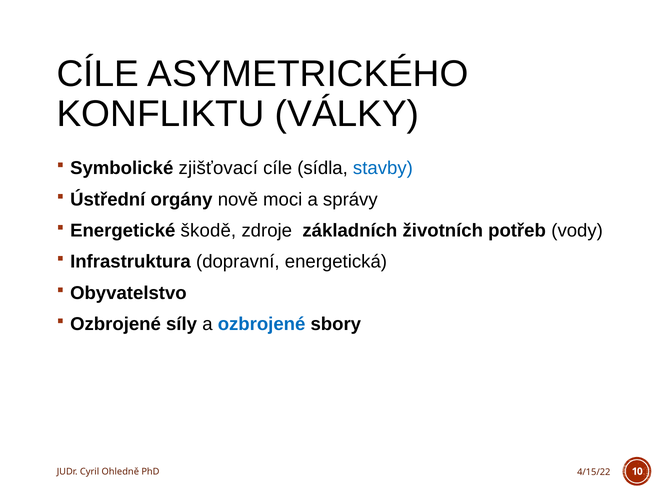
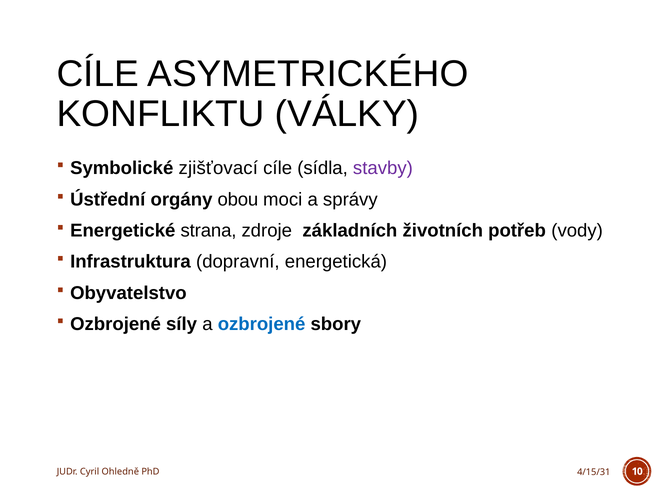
stavby colour: blue -> purple
nově: nově -> obou
škodě: škodě -> strana
4/15/22: 4/15/22 -> 4/15/31
